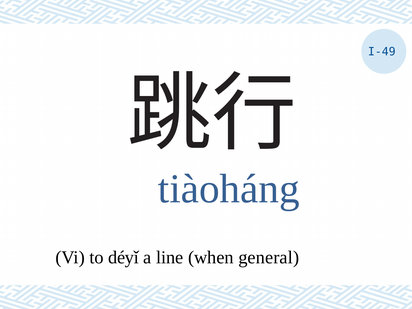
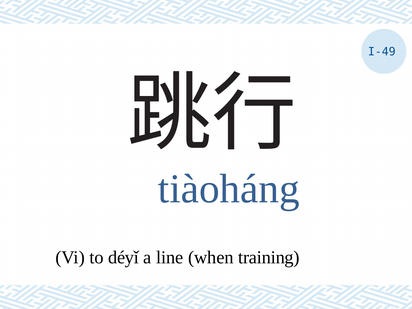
general: general -> training
